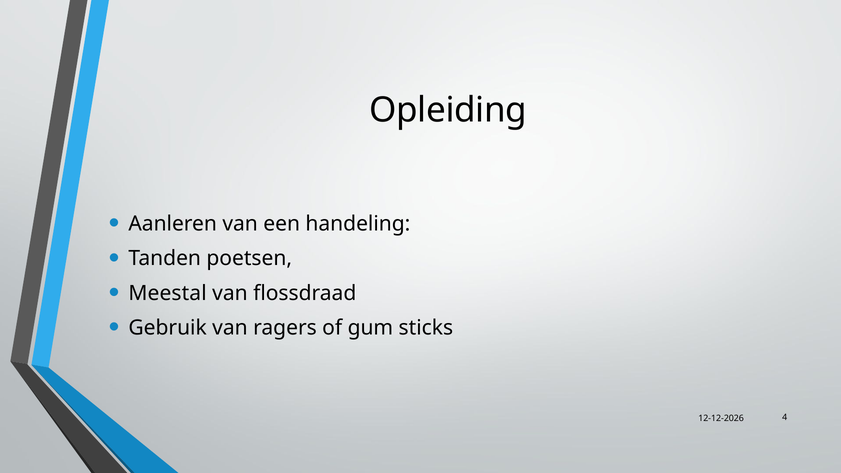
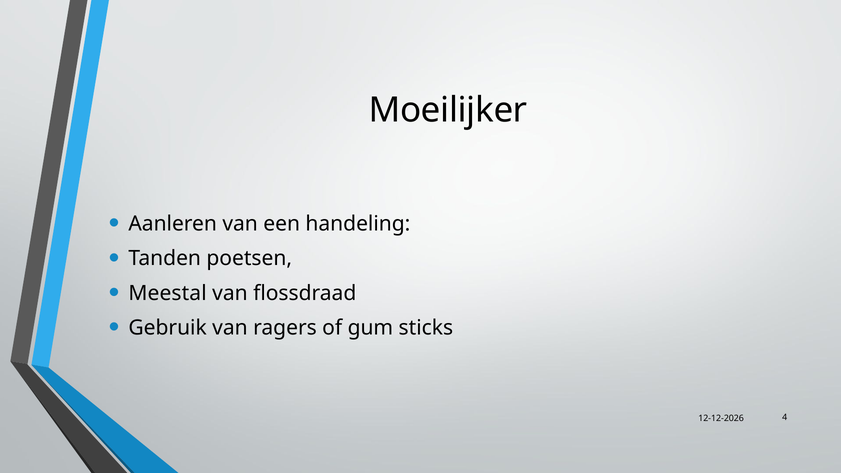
Opleiding: Opleiding -> Moeilijker
